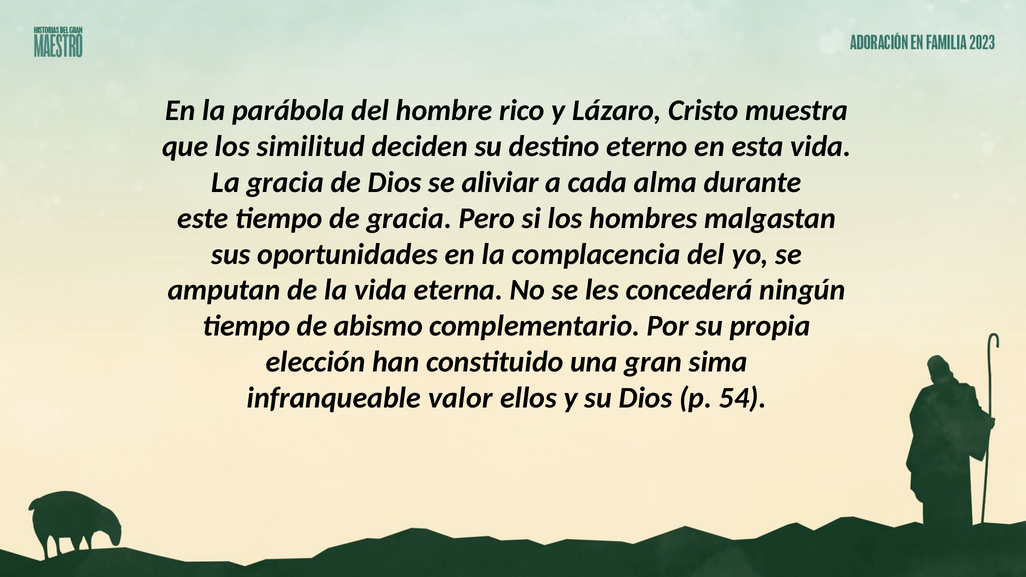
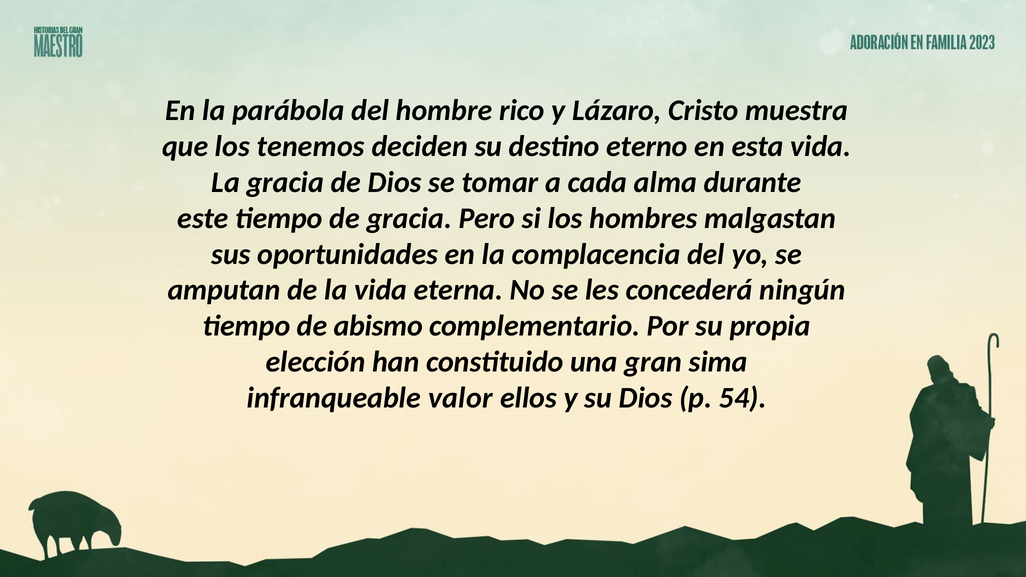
similitud: similitud -> tenemos
aliviar: aliviar -> tomar
